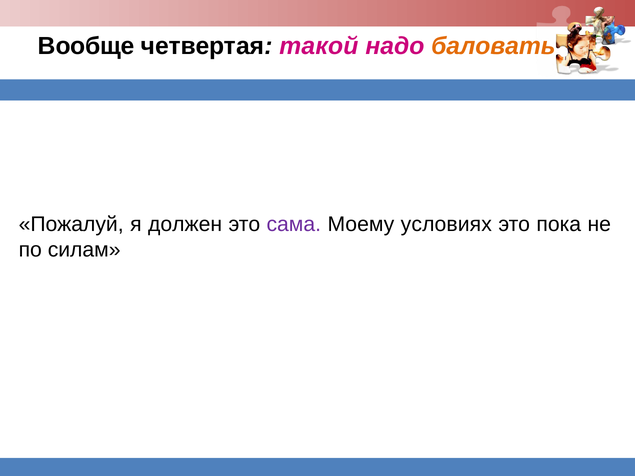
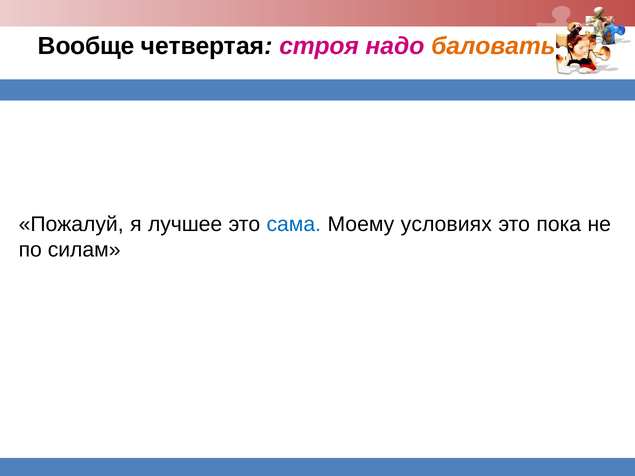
такой: такой -> строя
должен: должен -> лучшее
сама colour: purple -> blue
